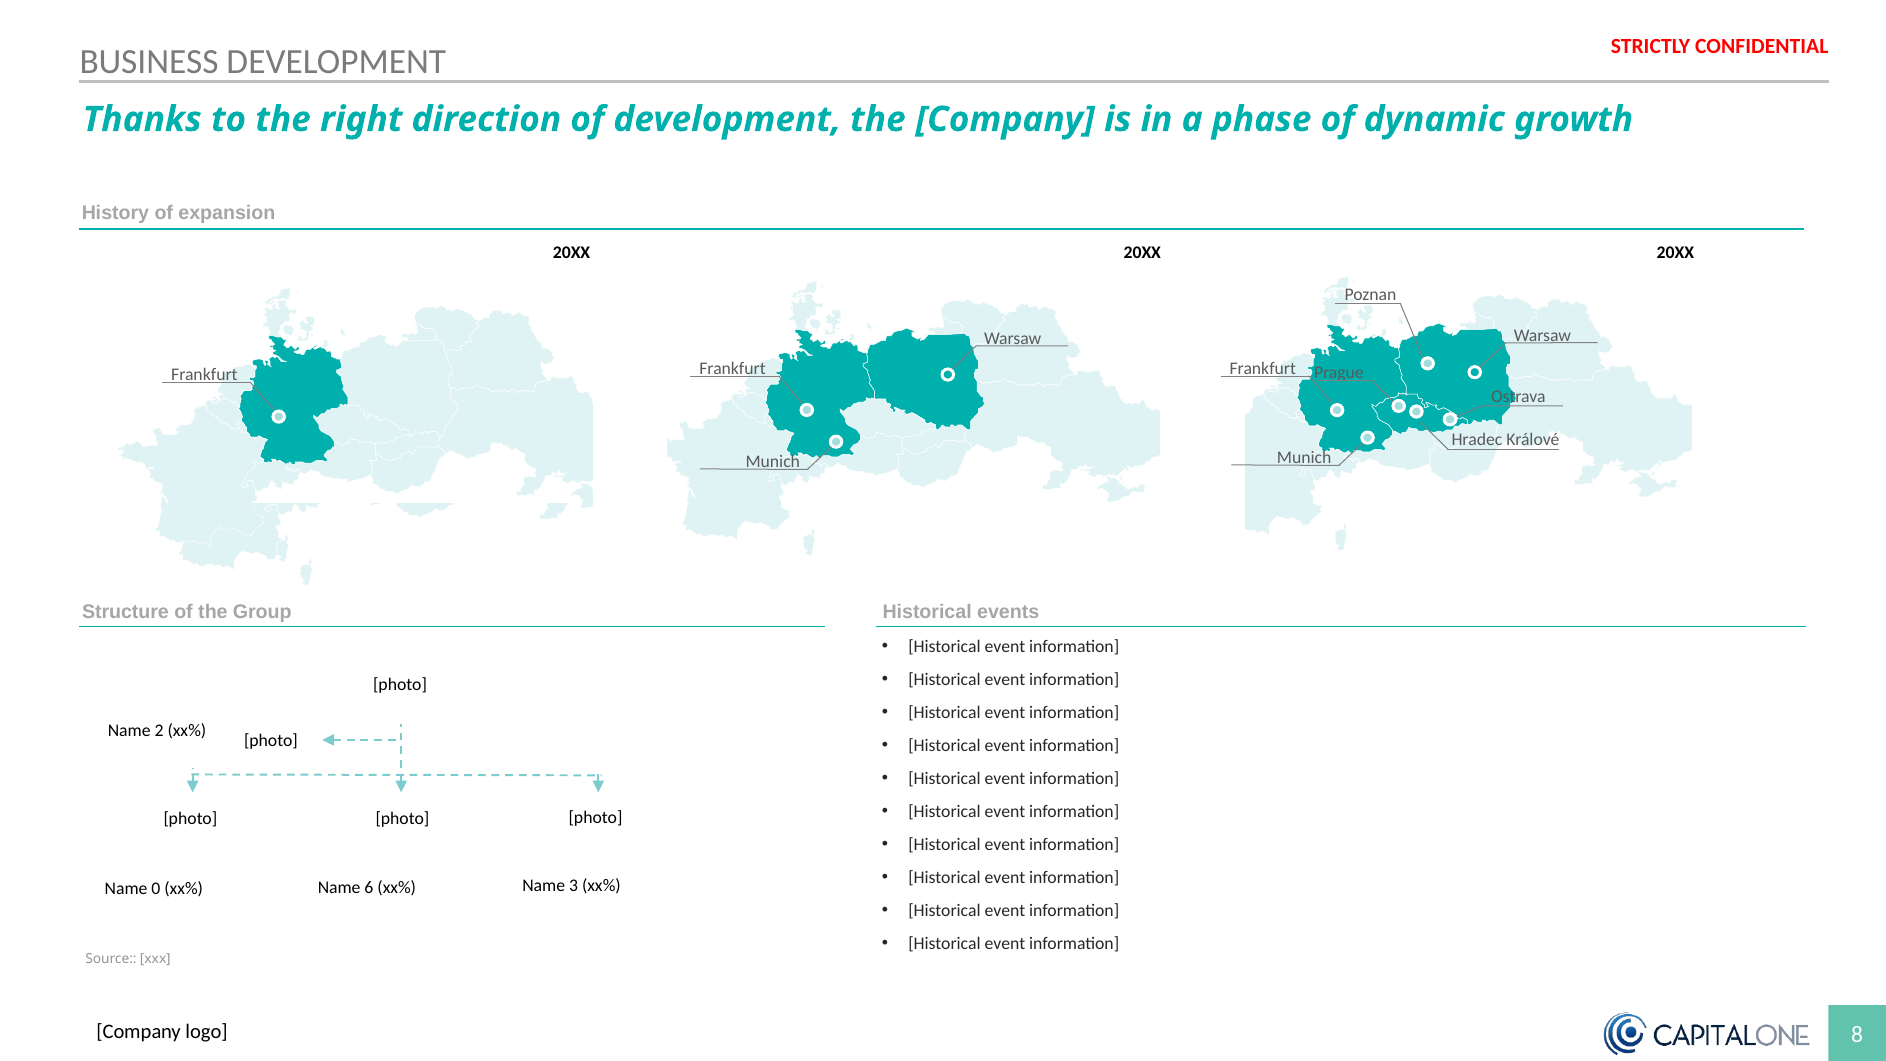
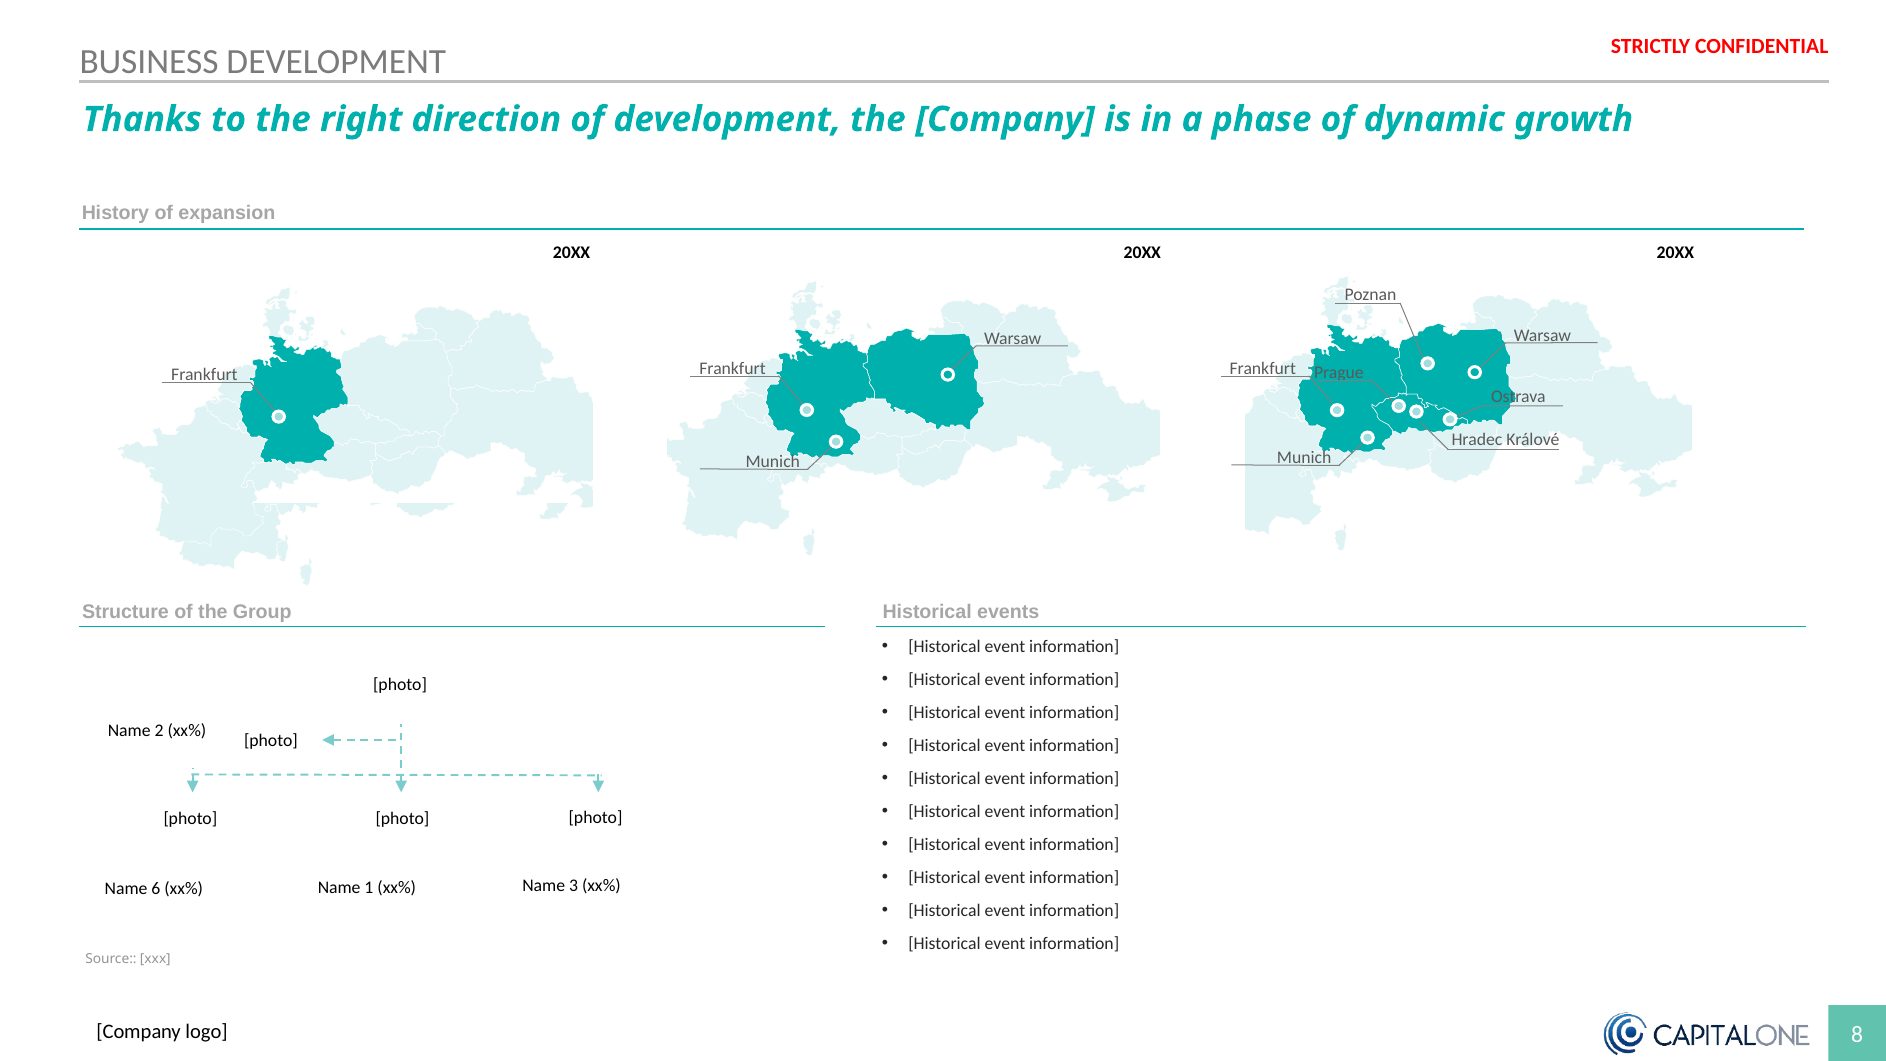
0: 0 -> 6
6: 6 -> 1
